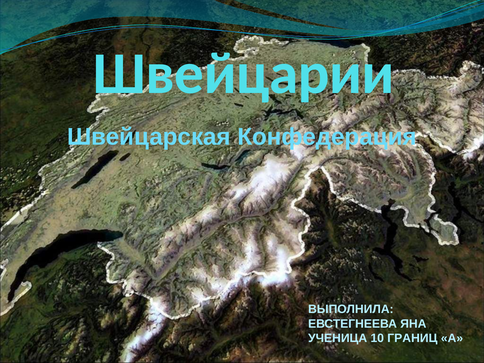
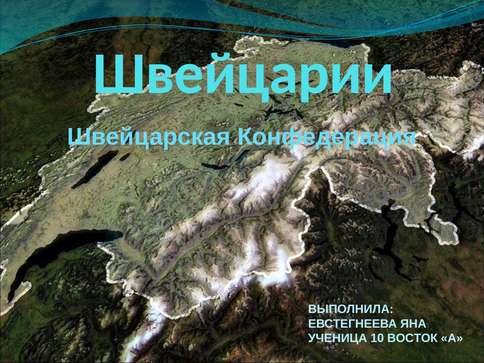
ГРАНИЦ: ГРАНИЦ -> ВОСТОК
